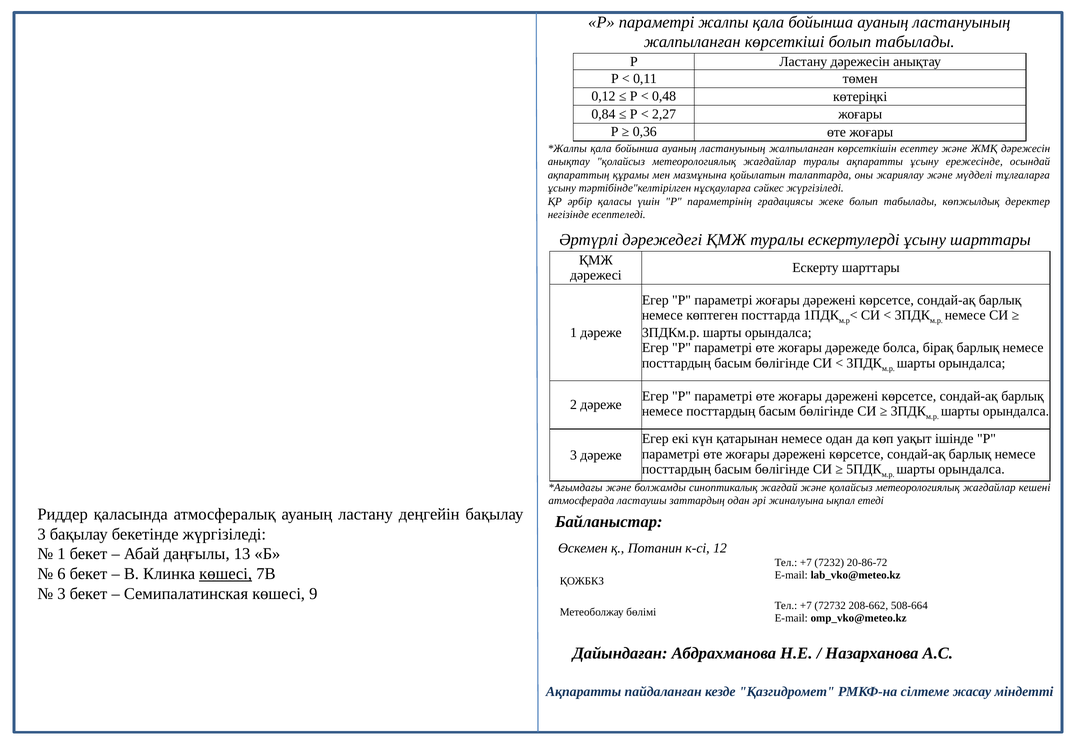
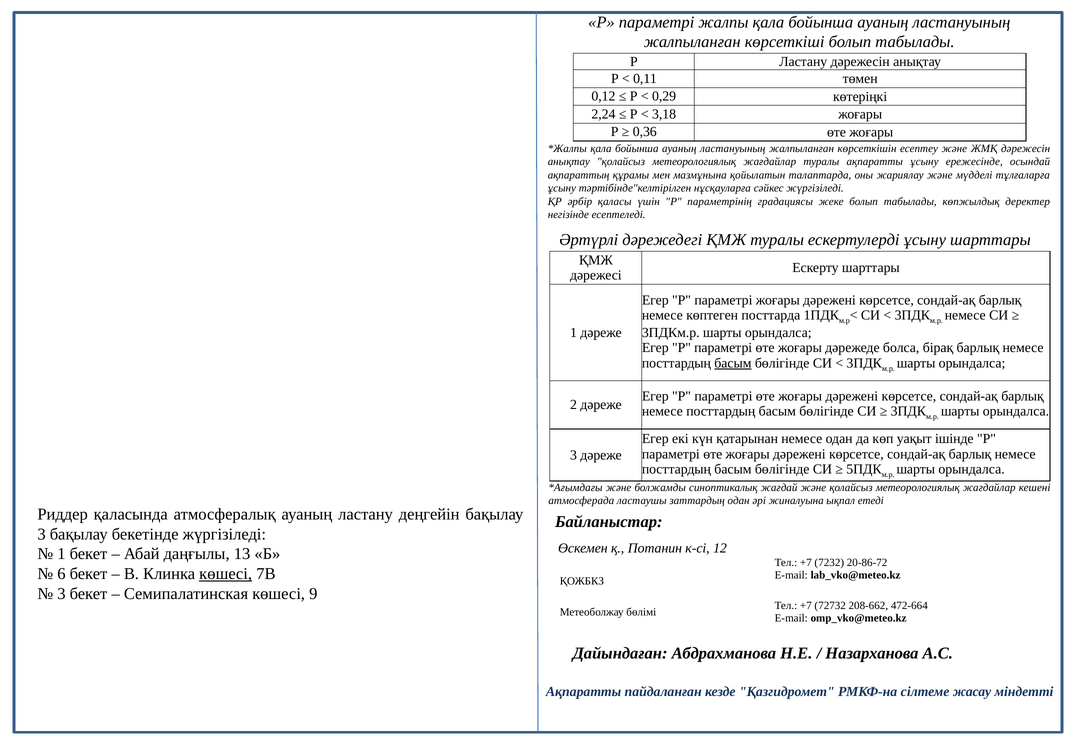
0,48: 0,48 -> 0,29
0,84: 0,84 -> 2,24
2,27: 2,27 -> 3,18
басым at (733, 363) underline: none -> present
508-664: 508-664 -> 472-664
